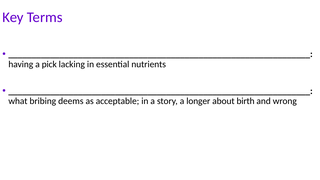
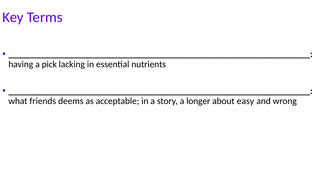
bribing: bribing -> friends
birth: birth -> easy
